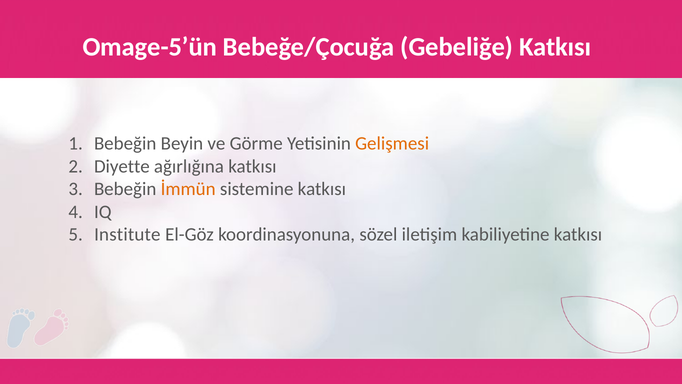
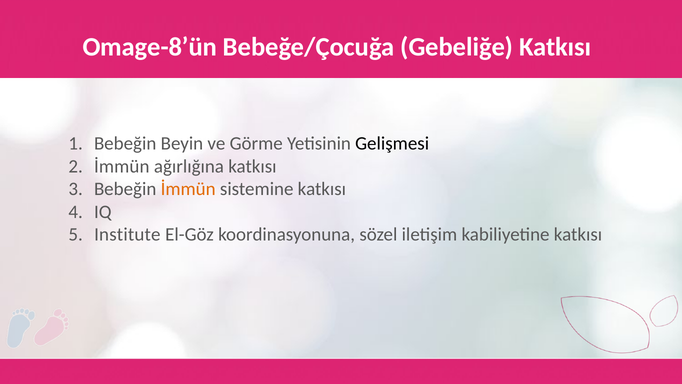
Omage-5’ün: Omage-5’ün -> Omage-8’ün
Gelişmesi colour: orange -> black
Diyette at (122, 166): Diyette -> İmmün
